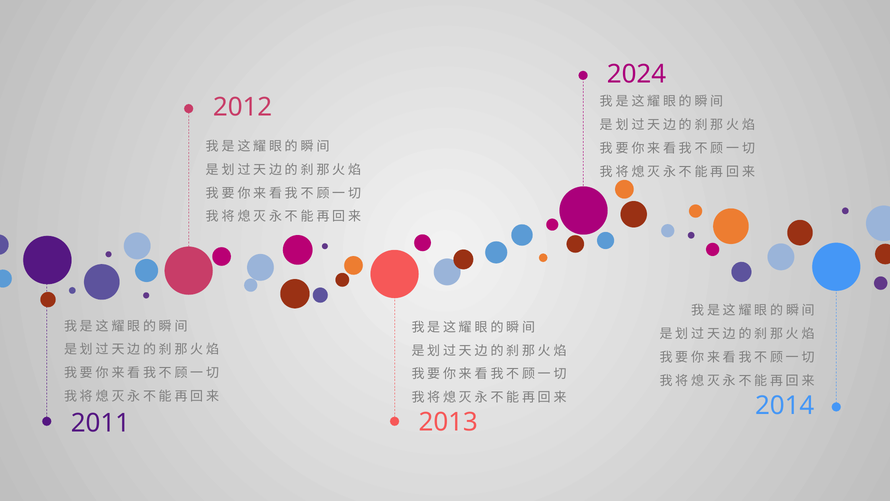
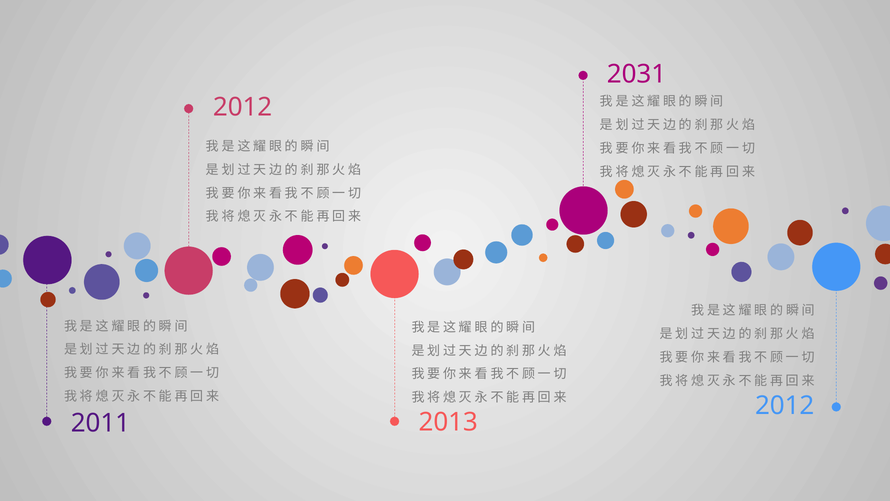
2024: 2024 -> 2031
2014 at (785, 405): 2014 -> 2012
